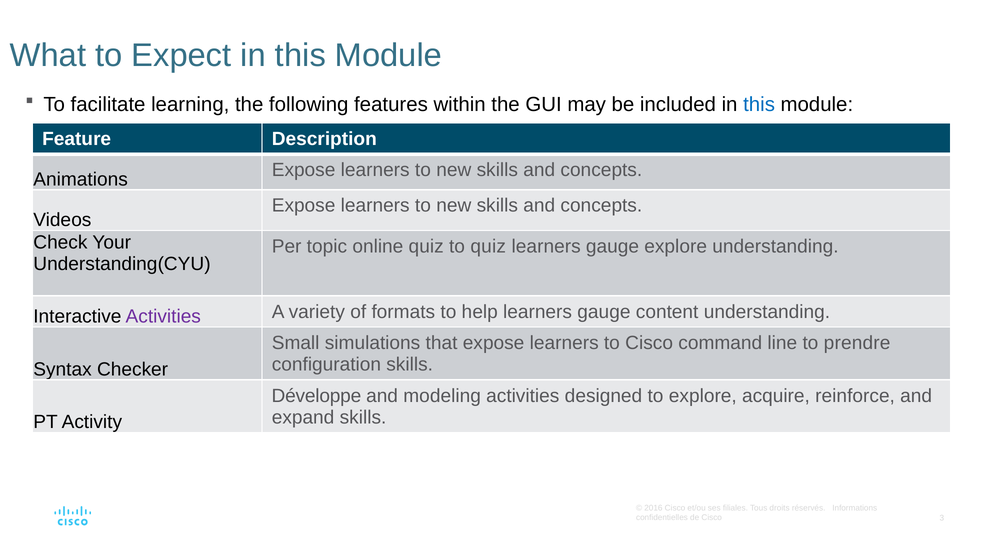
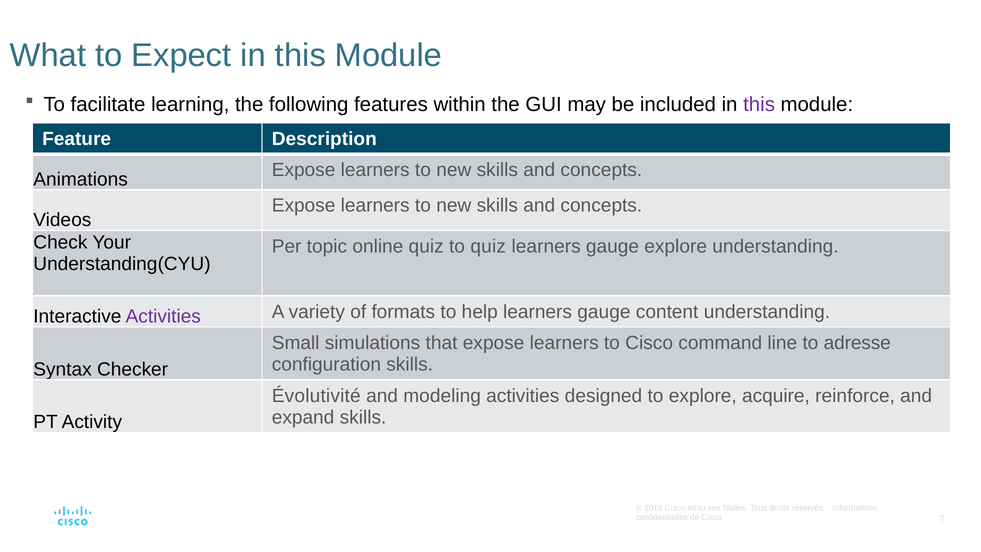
this at (759, 104) colour: blue -> purple
prendre: prendre -> adresse
Développe: Développe -> Évolutivité
